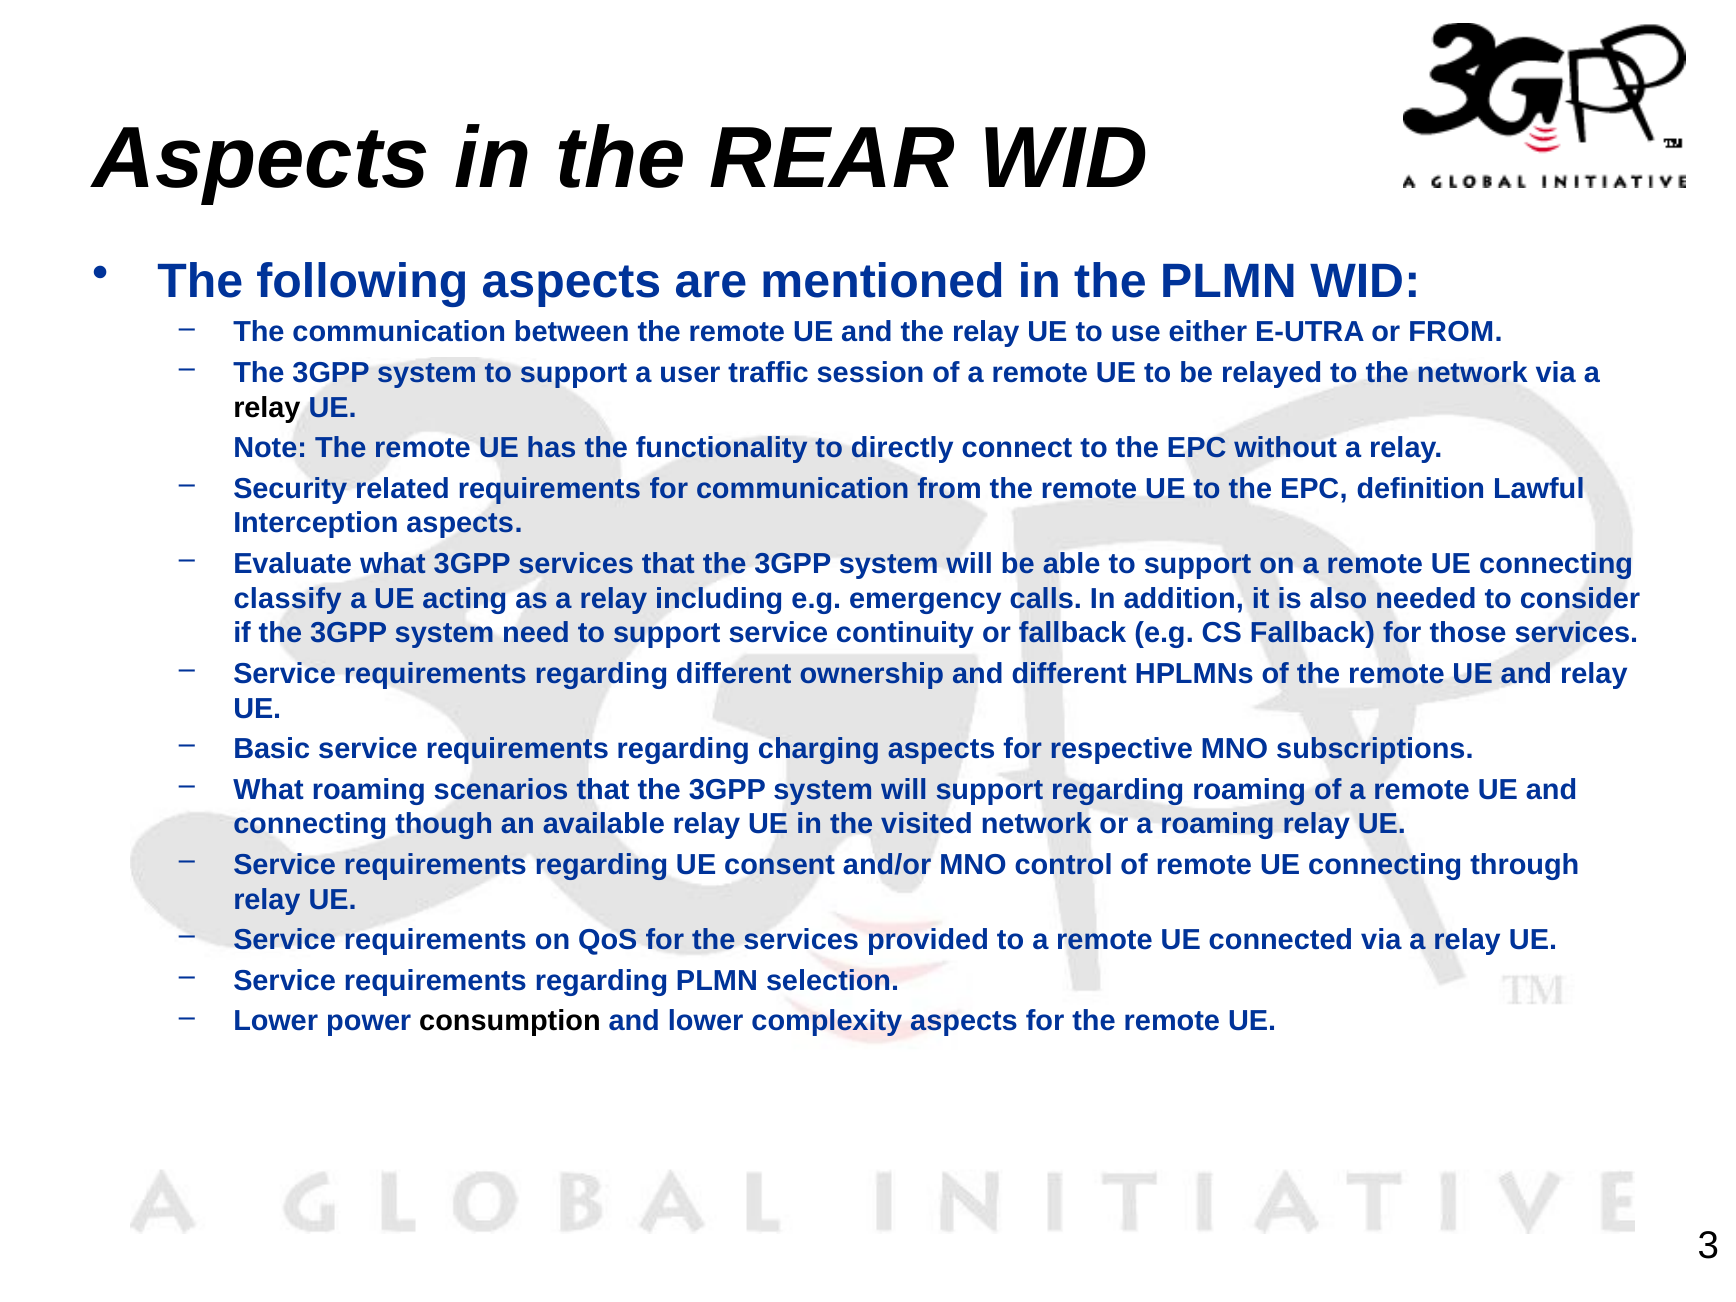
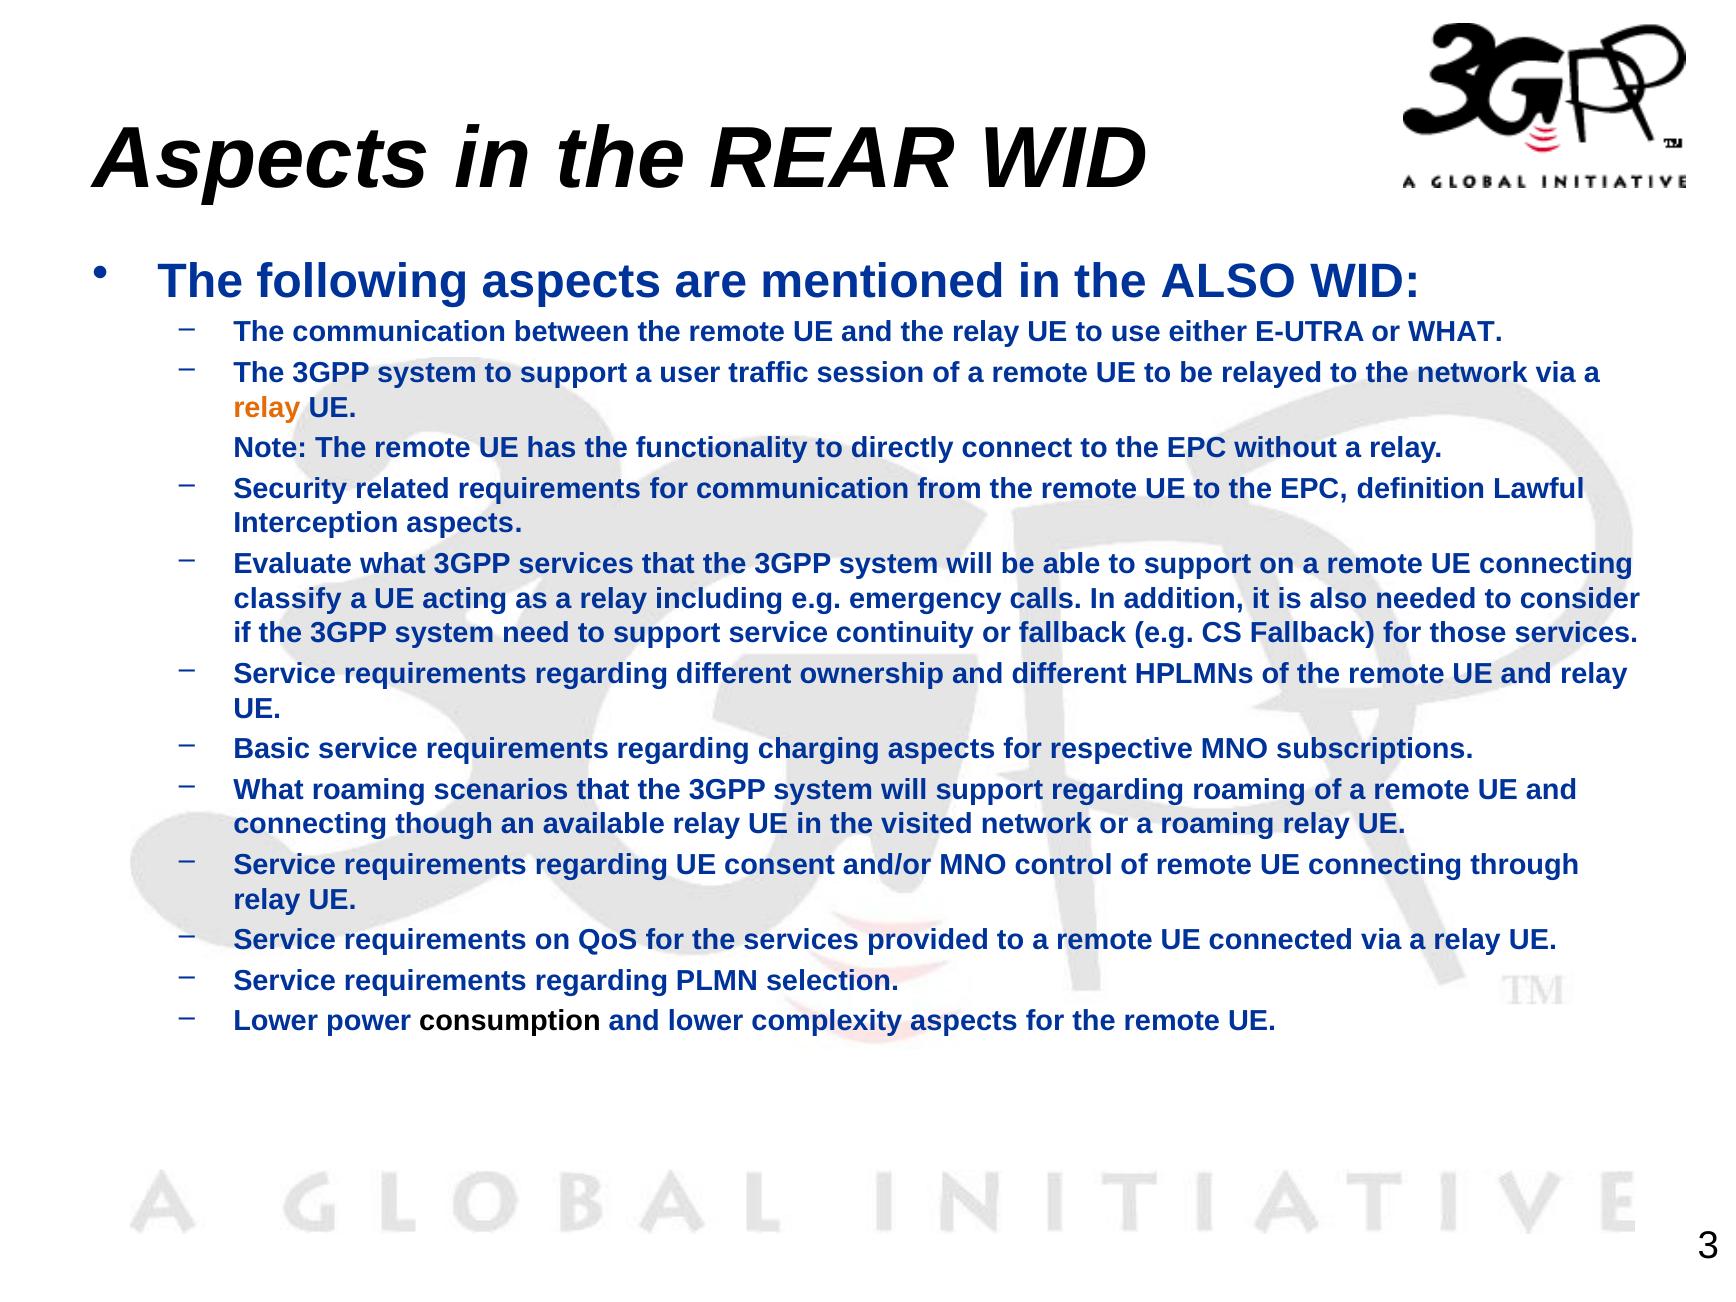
the PLMN: PLMN -> ALSO
or FROM: FROM -> WHAT
relay at (267, 408) colour: black -> orange
